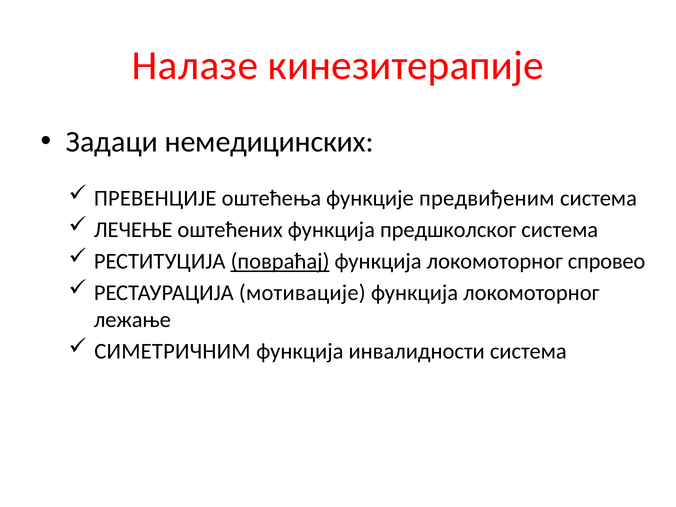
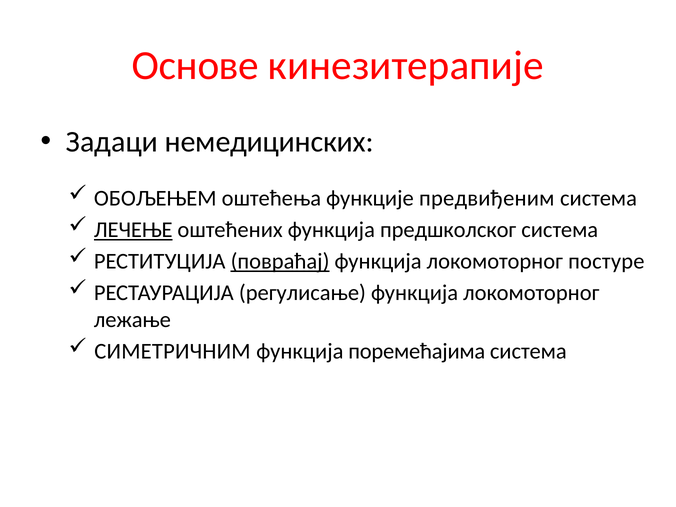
Налазе: Налазе -> Основе
ПРЕВЕНЦИЈЕ: ПРЕВЕНЦИЈЕ -> ОБОЉЕЊЕМ
ЛЕЧЕЊЕ underline: none -> present
спровео: спровео -> постуре
мотивације: мотивације -> регулисање
инвалидности: инвалидности -> поремећајима
